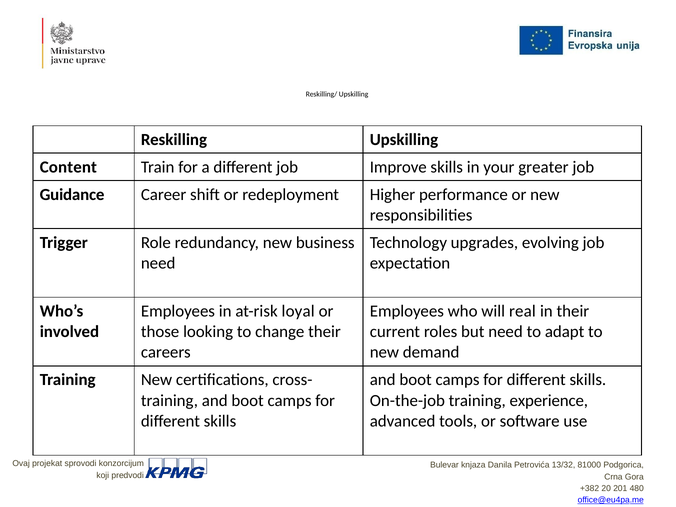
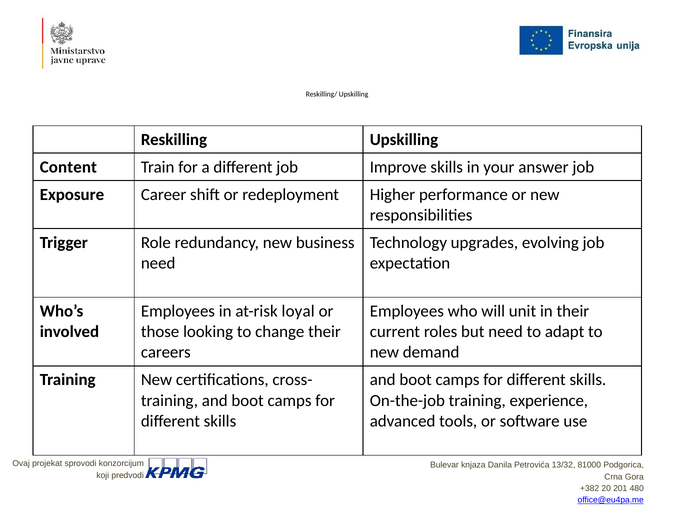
greater: greater -> answer
Guidance: Guidance -> Exposure
real: real -> unit
